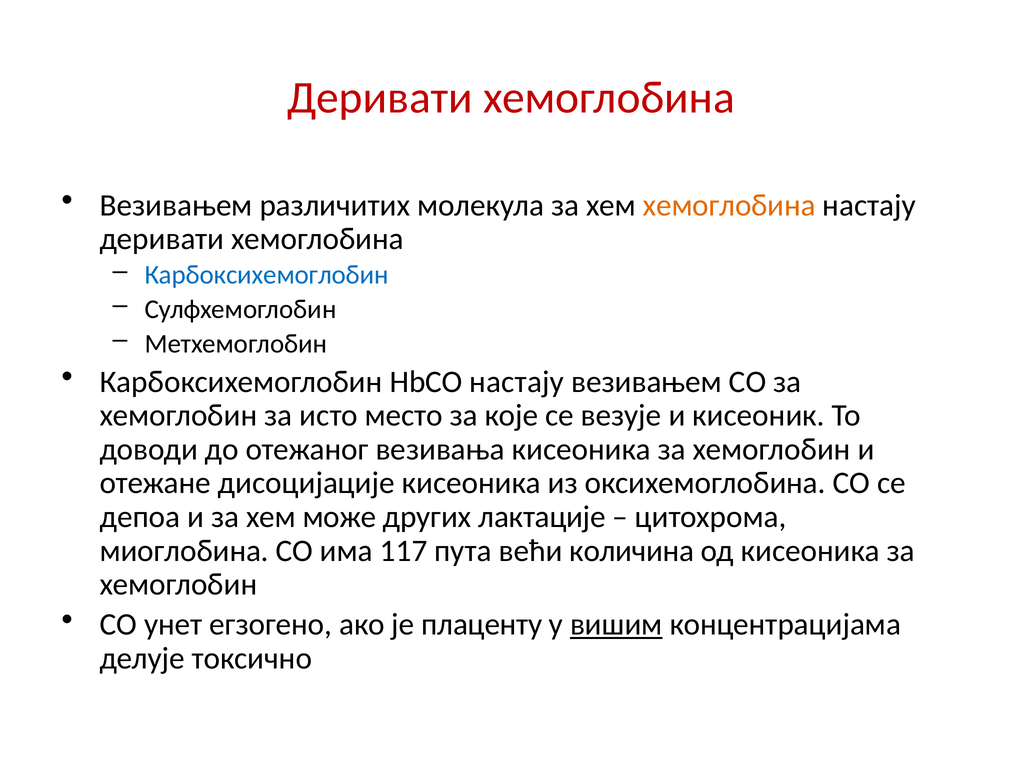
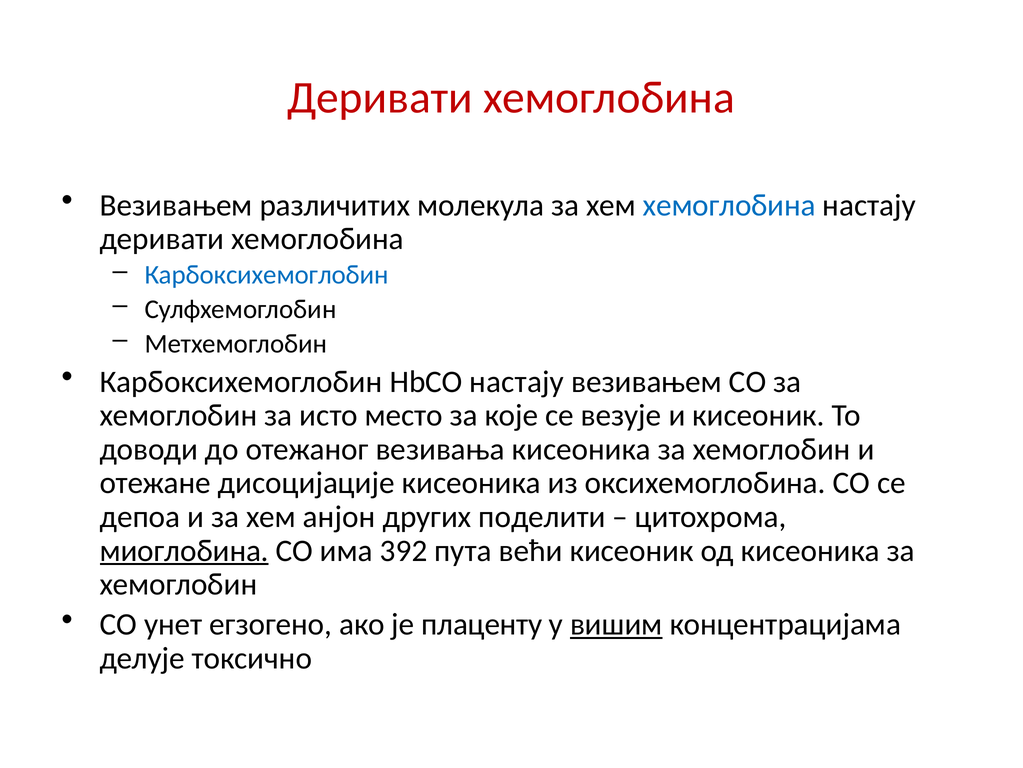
хемоглобина at (729, 205) colour: orange -> blue
може: може -> анјон
лактације: лактације -> поделити
миоглобина underline: none -> present
117: 117 -> 392
већи количина: количина -> кисеоник
